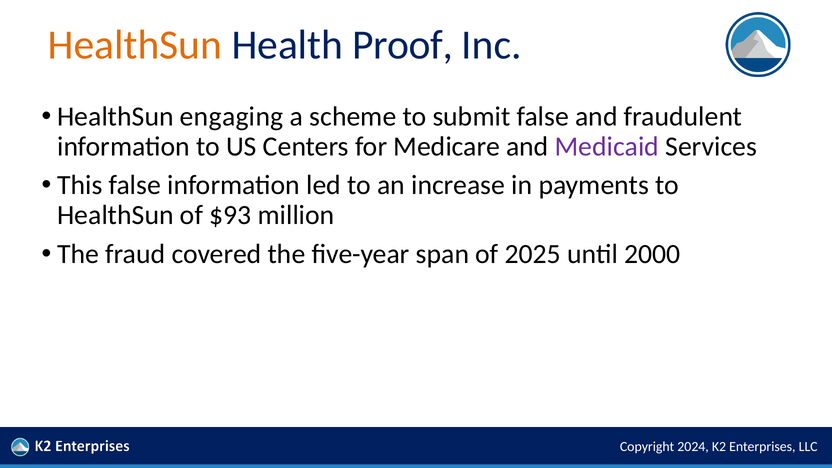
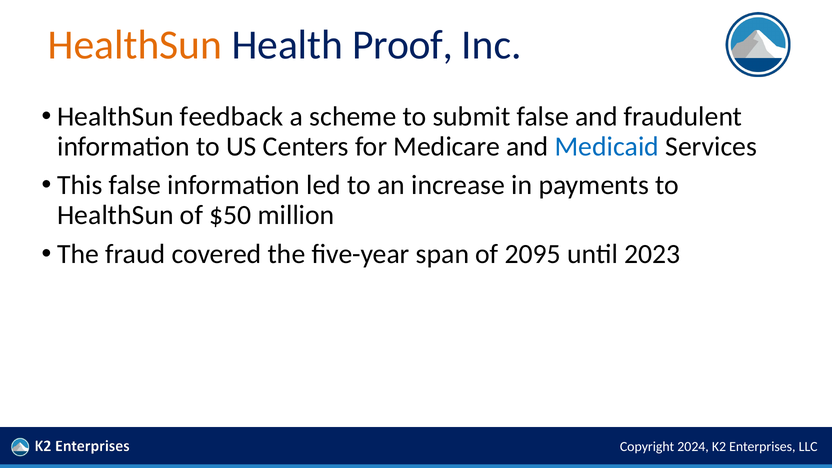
engaging: engaging -> feedback
Medicaid colour: purple -> blue
$93: $93 -> $50
2025: 2025 -> 2095
2000: 2000 -> 2023
